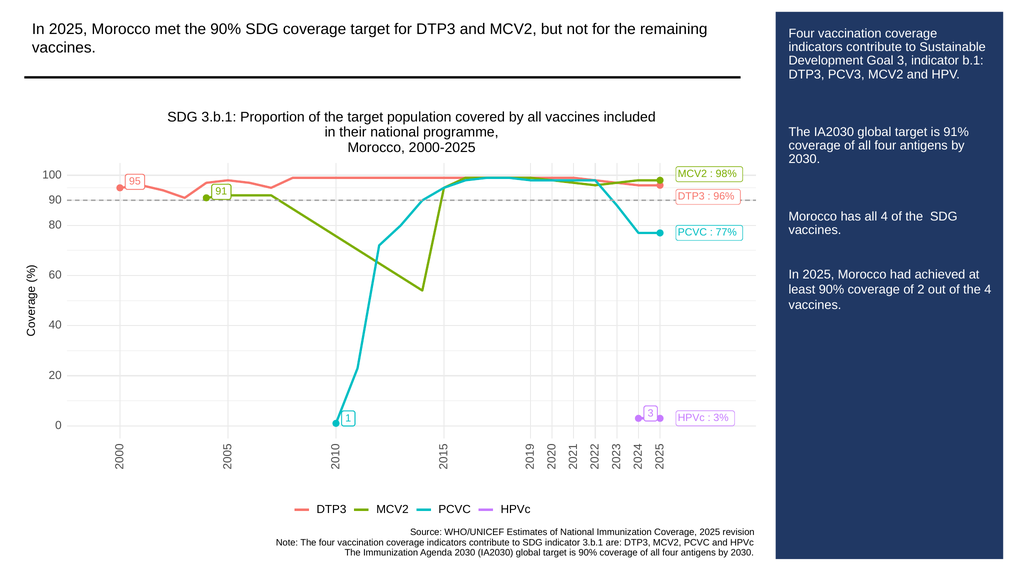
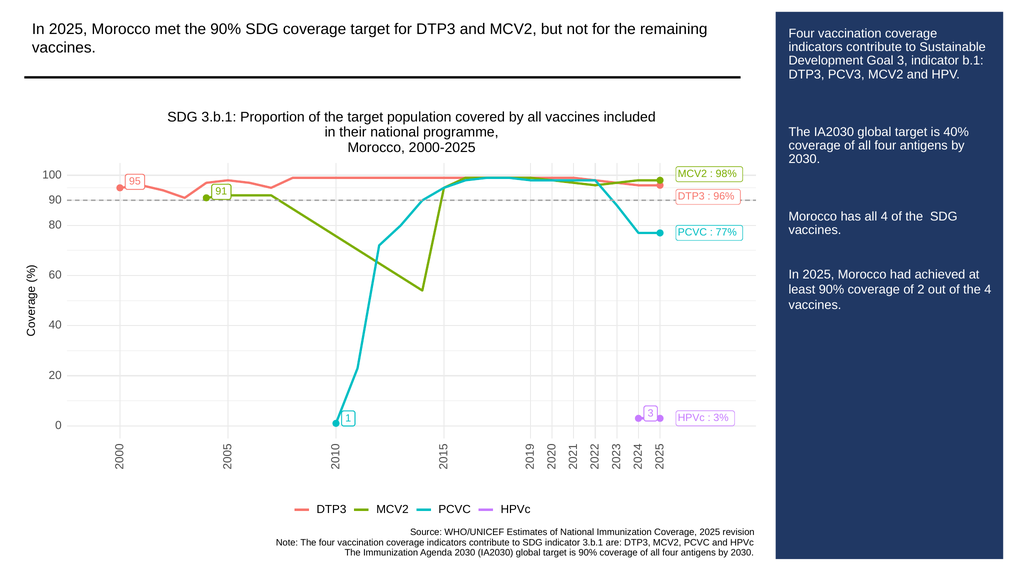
91%: 91% -> 40%
